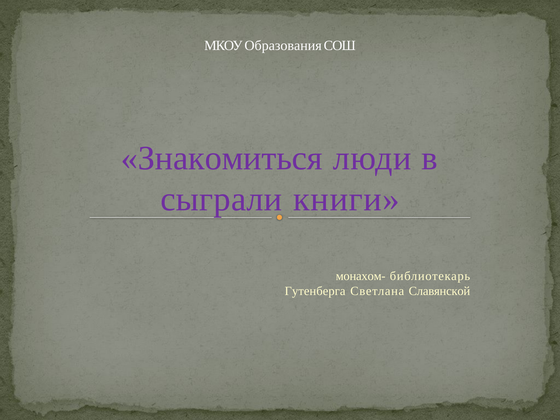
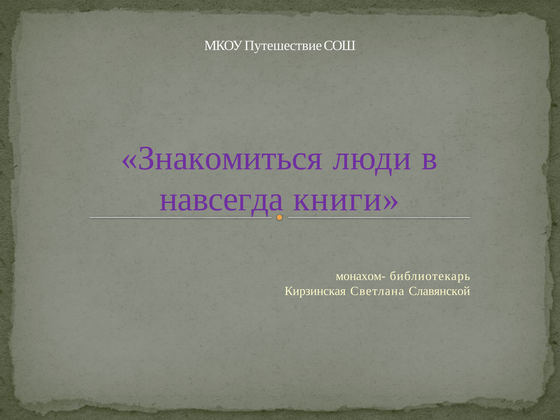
Образования: Образования -> Путешествие
сыграли: сыграли -> навсегда
Гутенберга: Гутенберга -> Кирзинская
